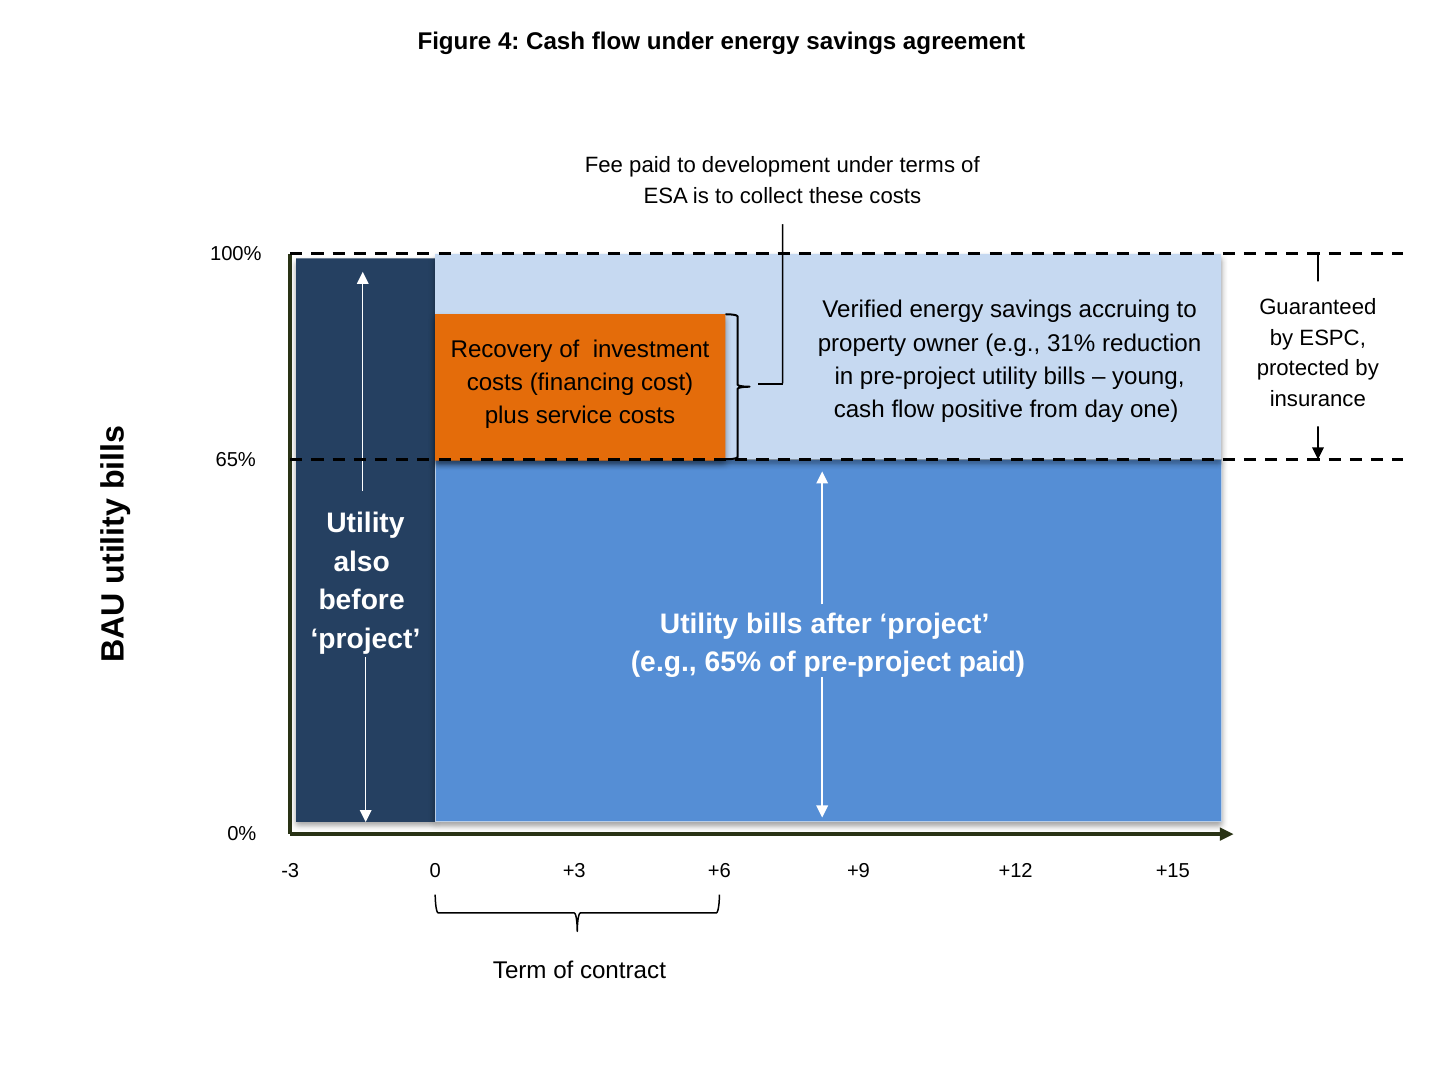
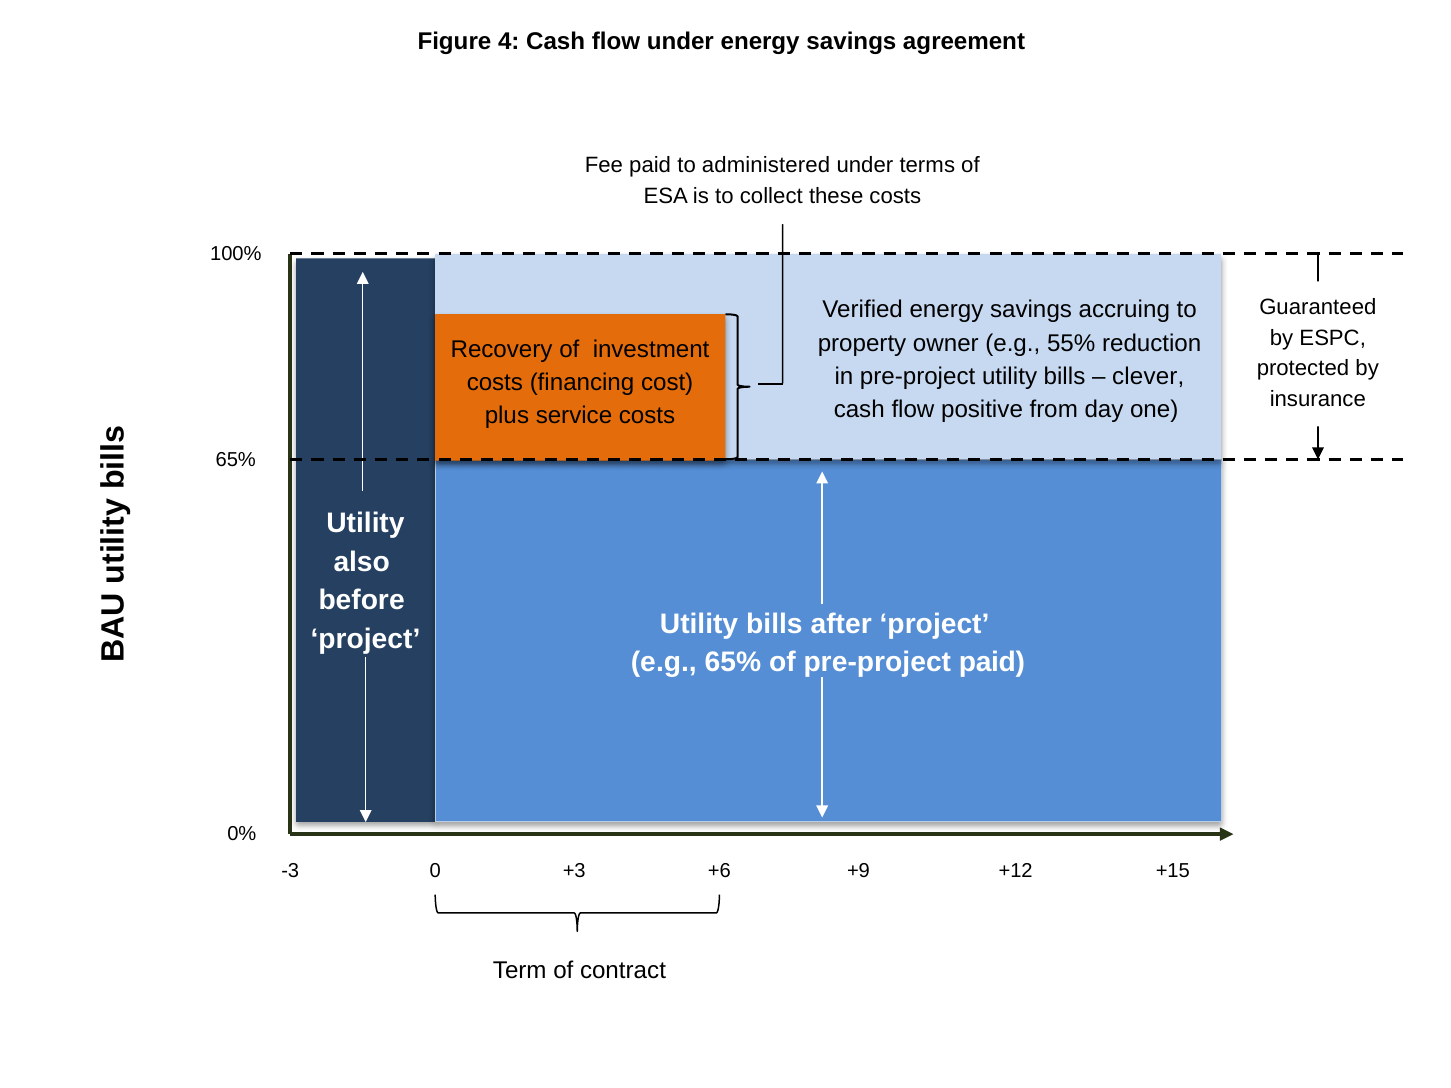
development: development -> administered
31%: 31% -> 55%
young: young -> clever
